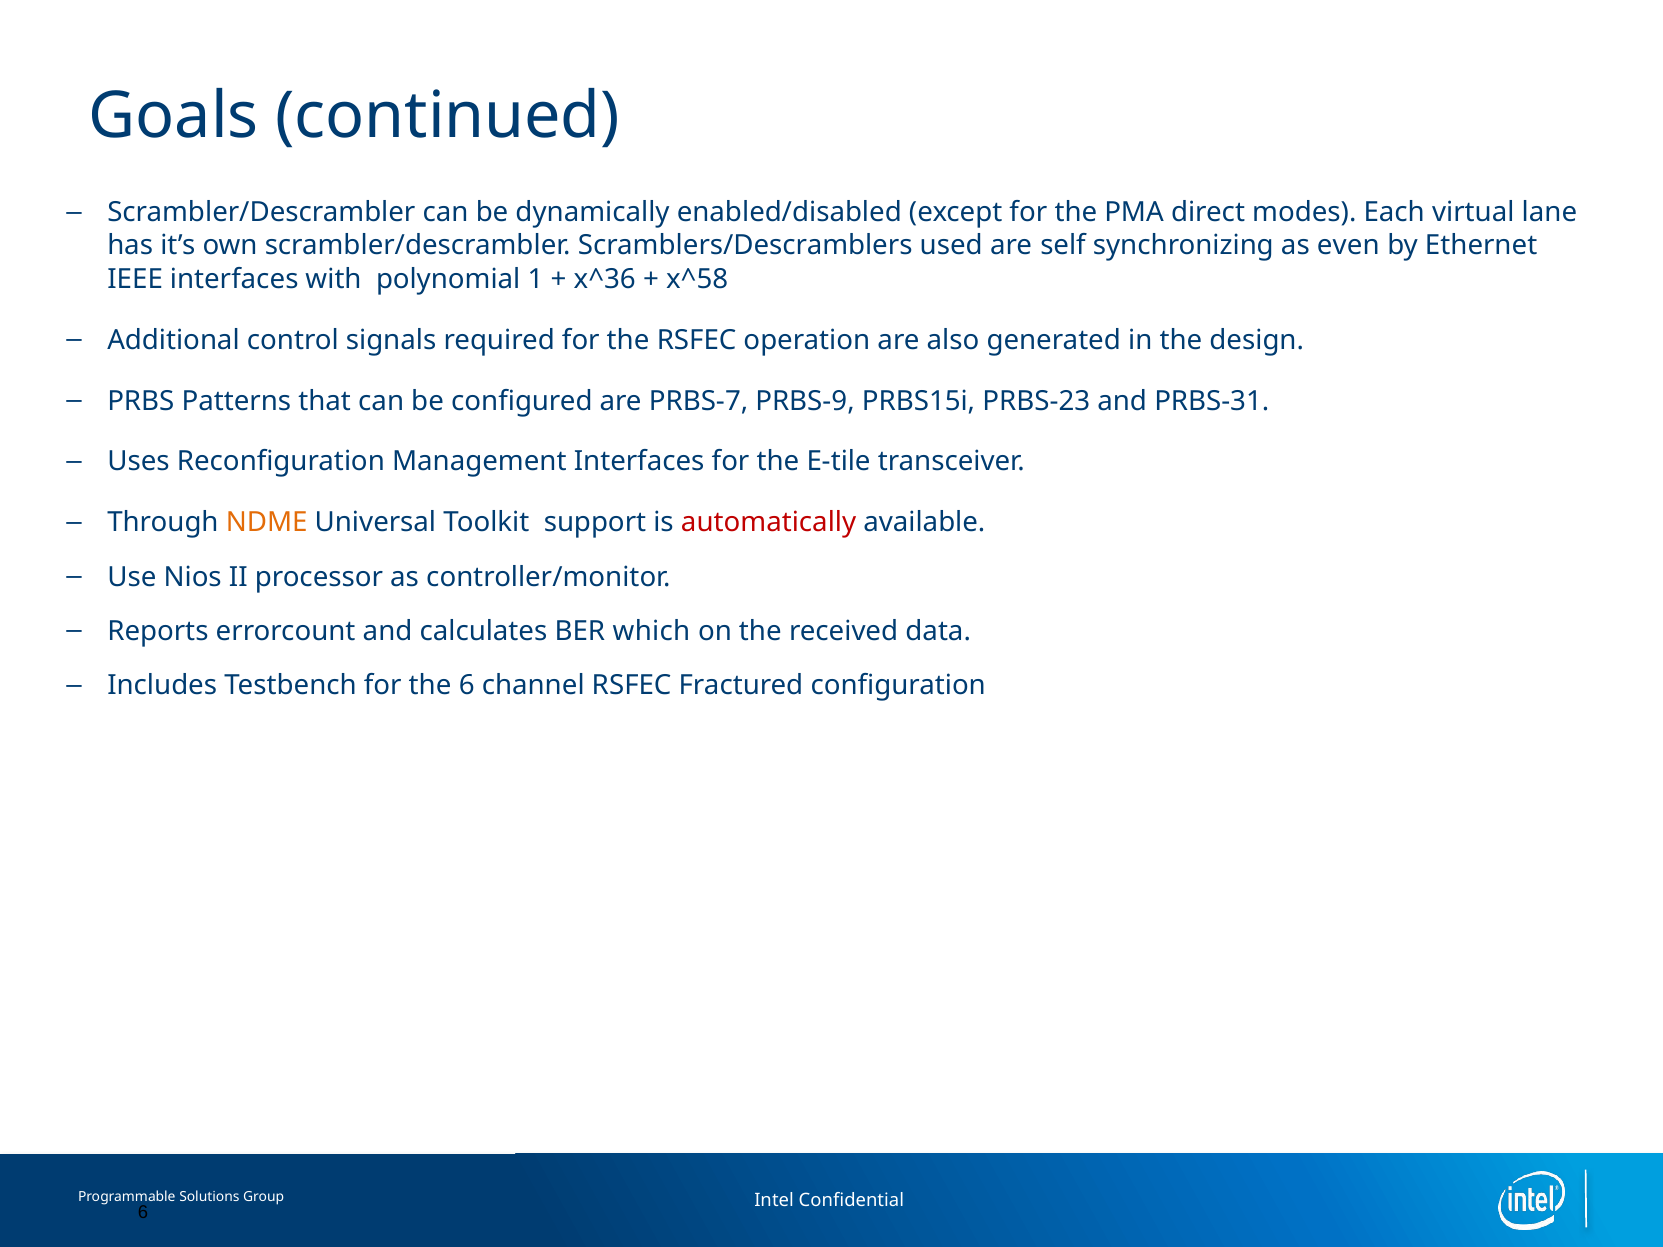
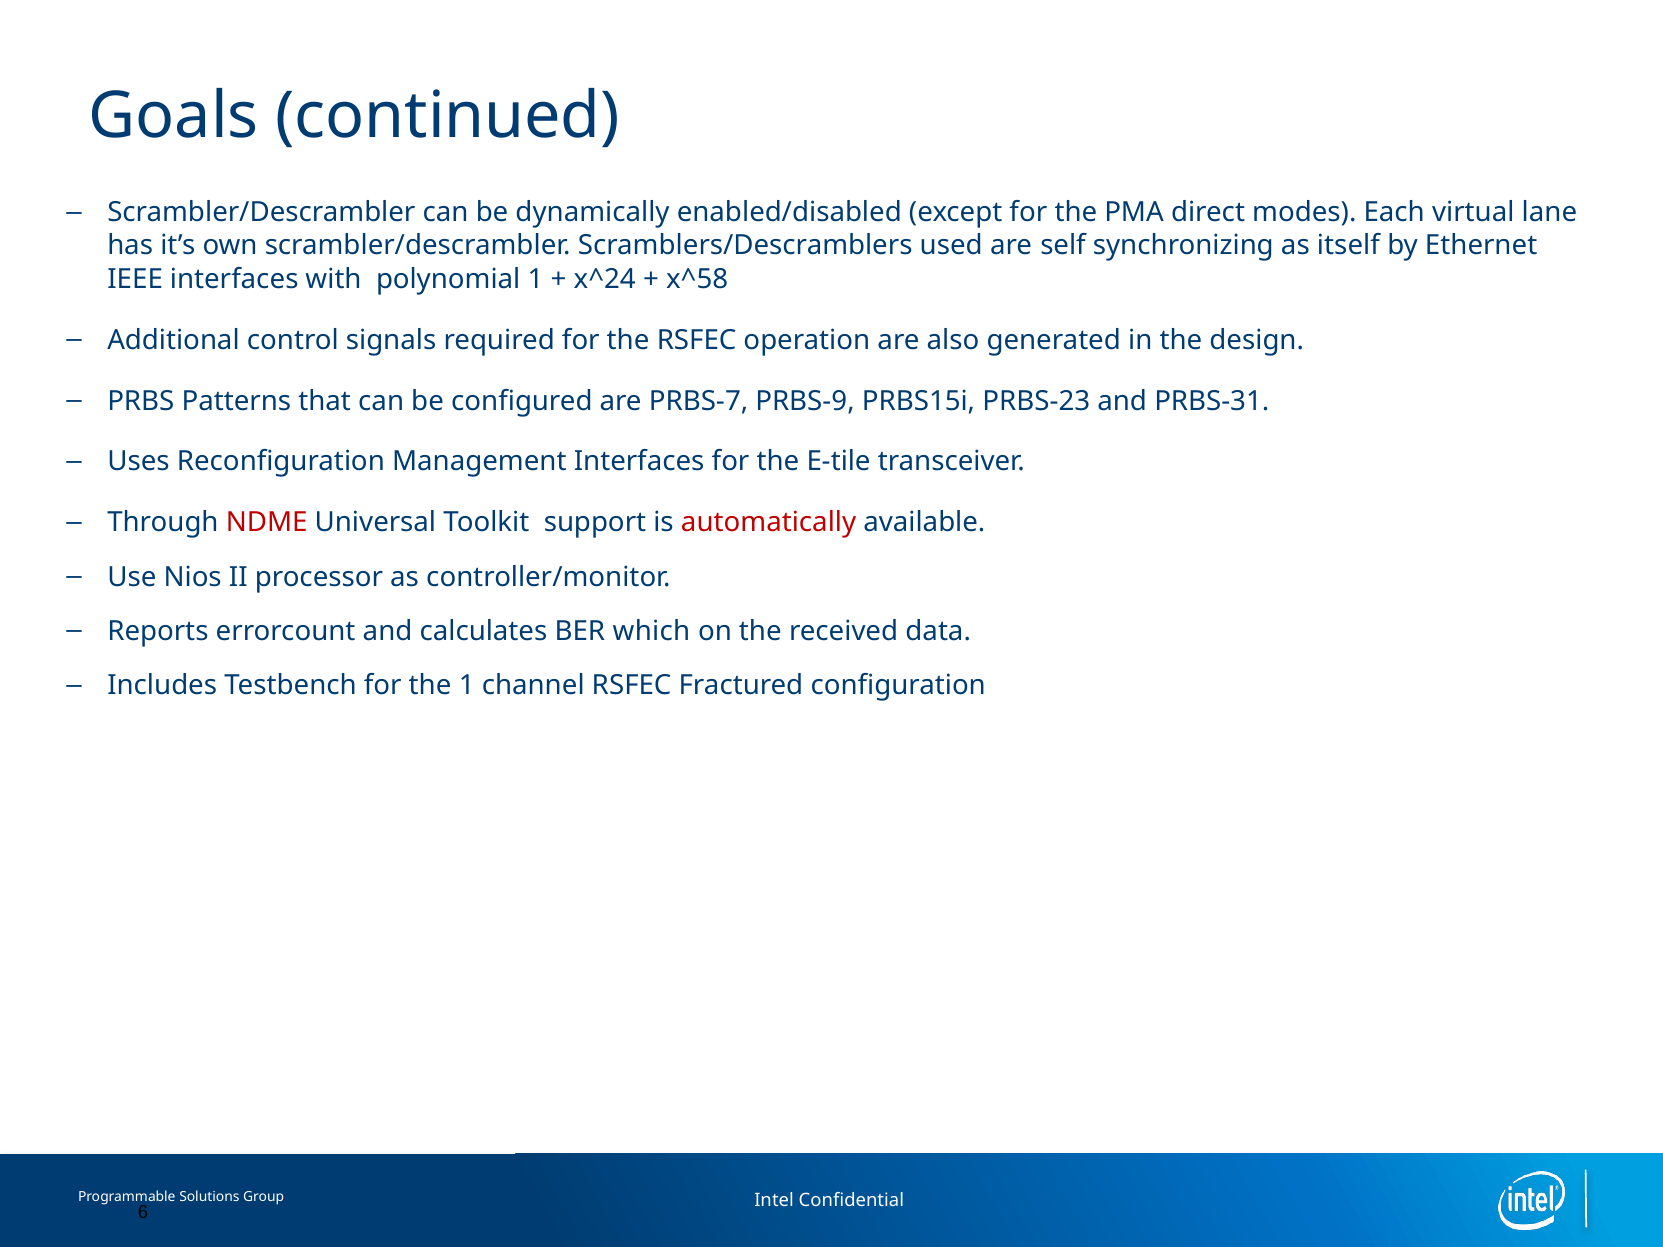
even: even -> itself
x^36: x^36 -> x^24
NDME colour: orange -> red
the 6: 6 -> 1
